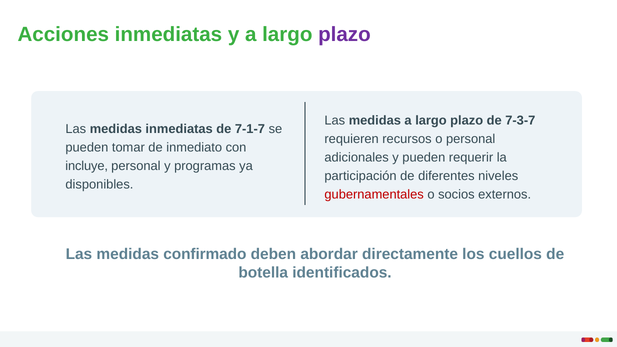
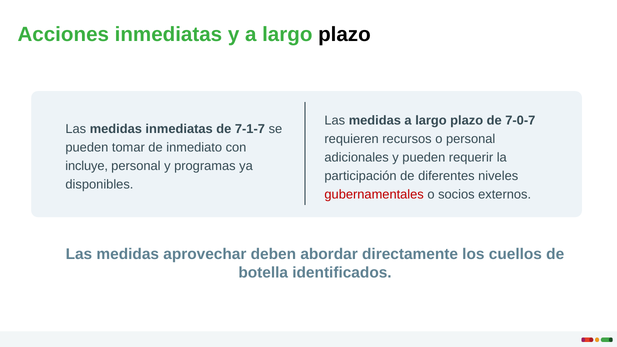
plazo at (344, 35) colour: purple -> black
7-3-7: 7-3-7 -> 7-0-7
confirmado: confirmado -> aprovechar
